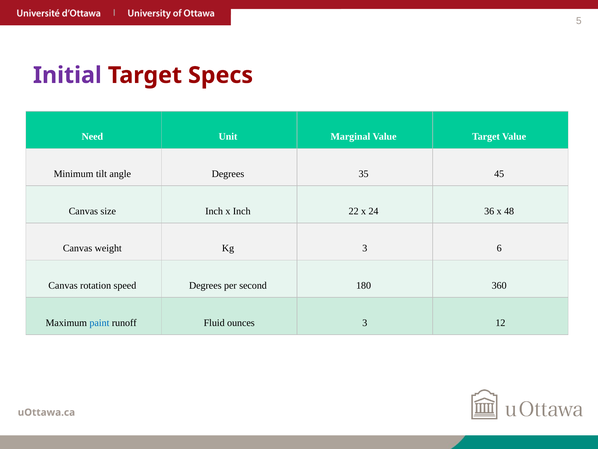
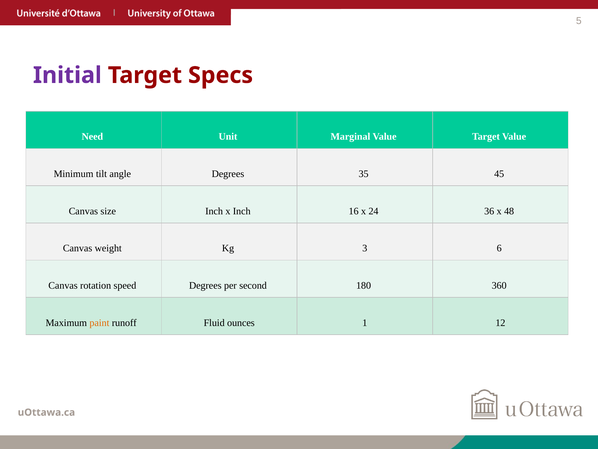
22: 22 -> 16
paint colour: blue -> orange
ounces 3: 3 -> 1
